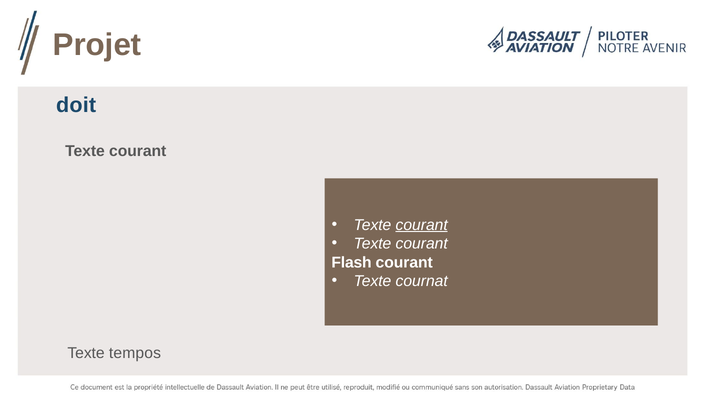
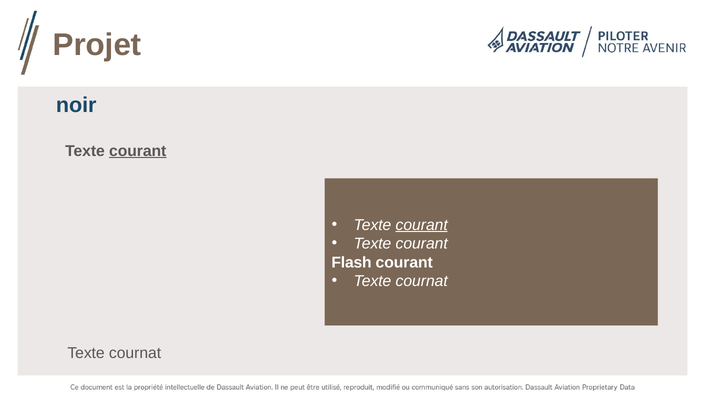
doit: doit -> noir
courant at (138, 151) underline: none -> present
tempos at (135, 354): tempos -> cournat
